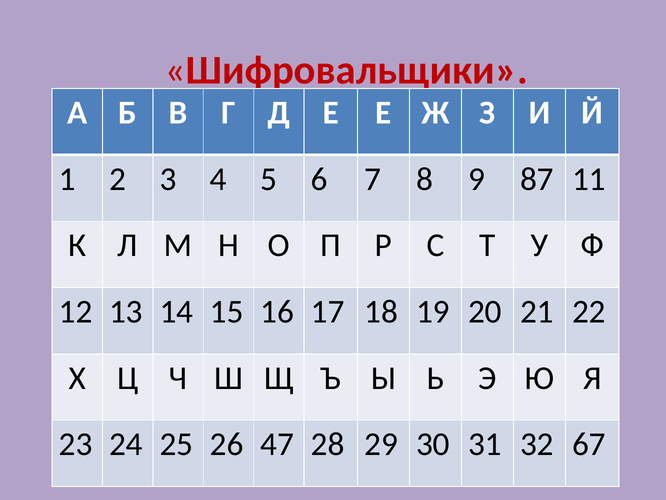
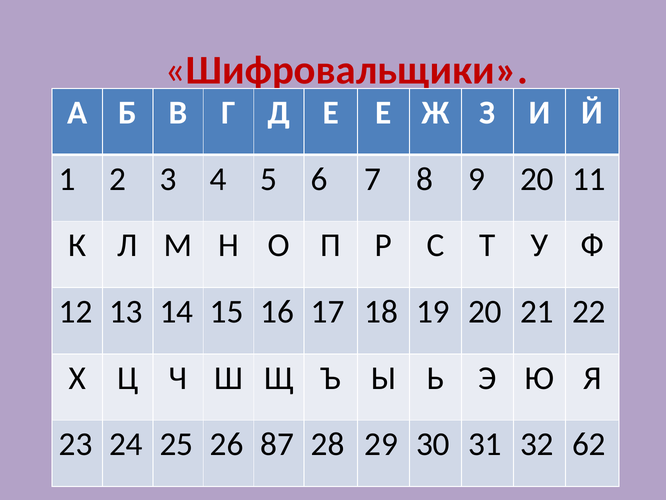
9 87: 87 -> 20
47: 47 -> 87
67: 67 -> 62
